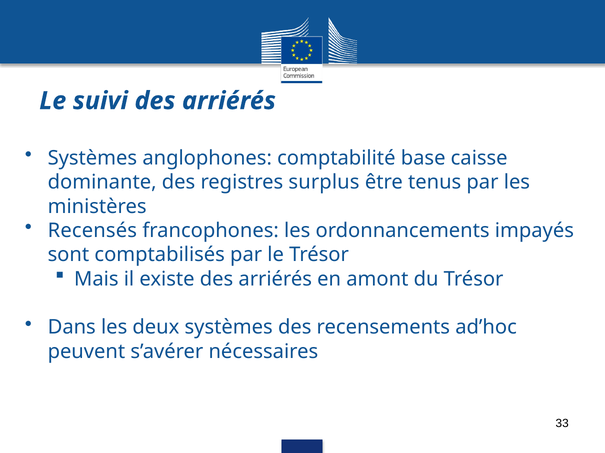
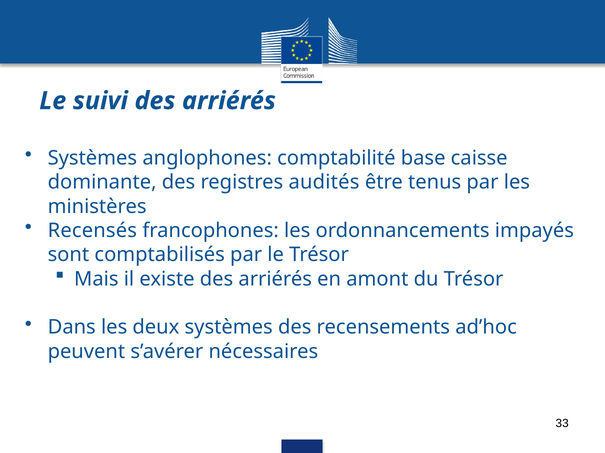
surplus: surplus -> audités
